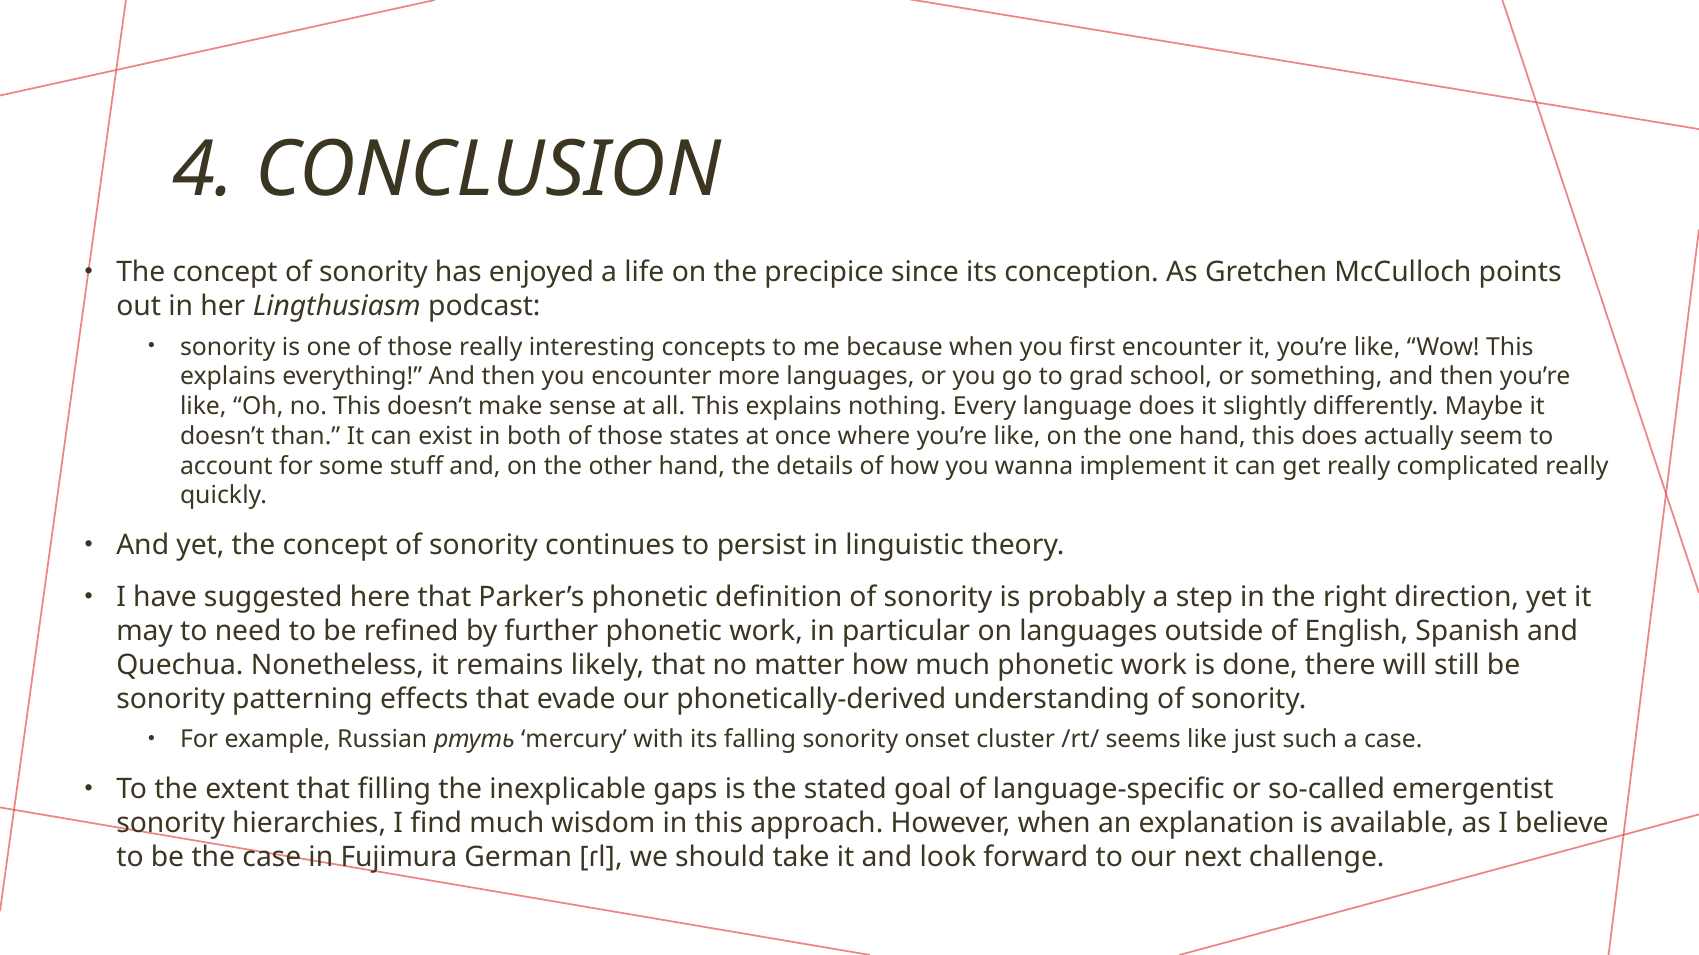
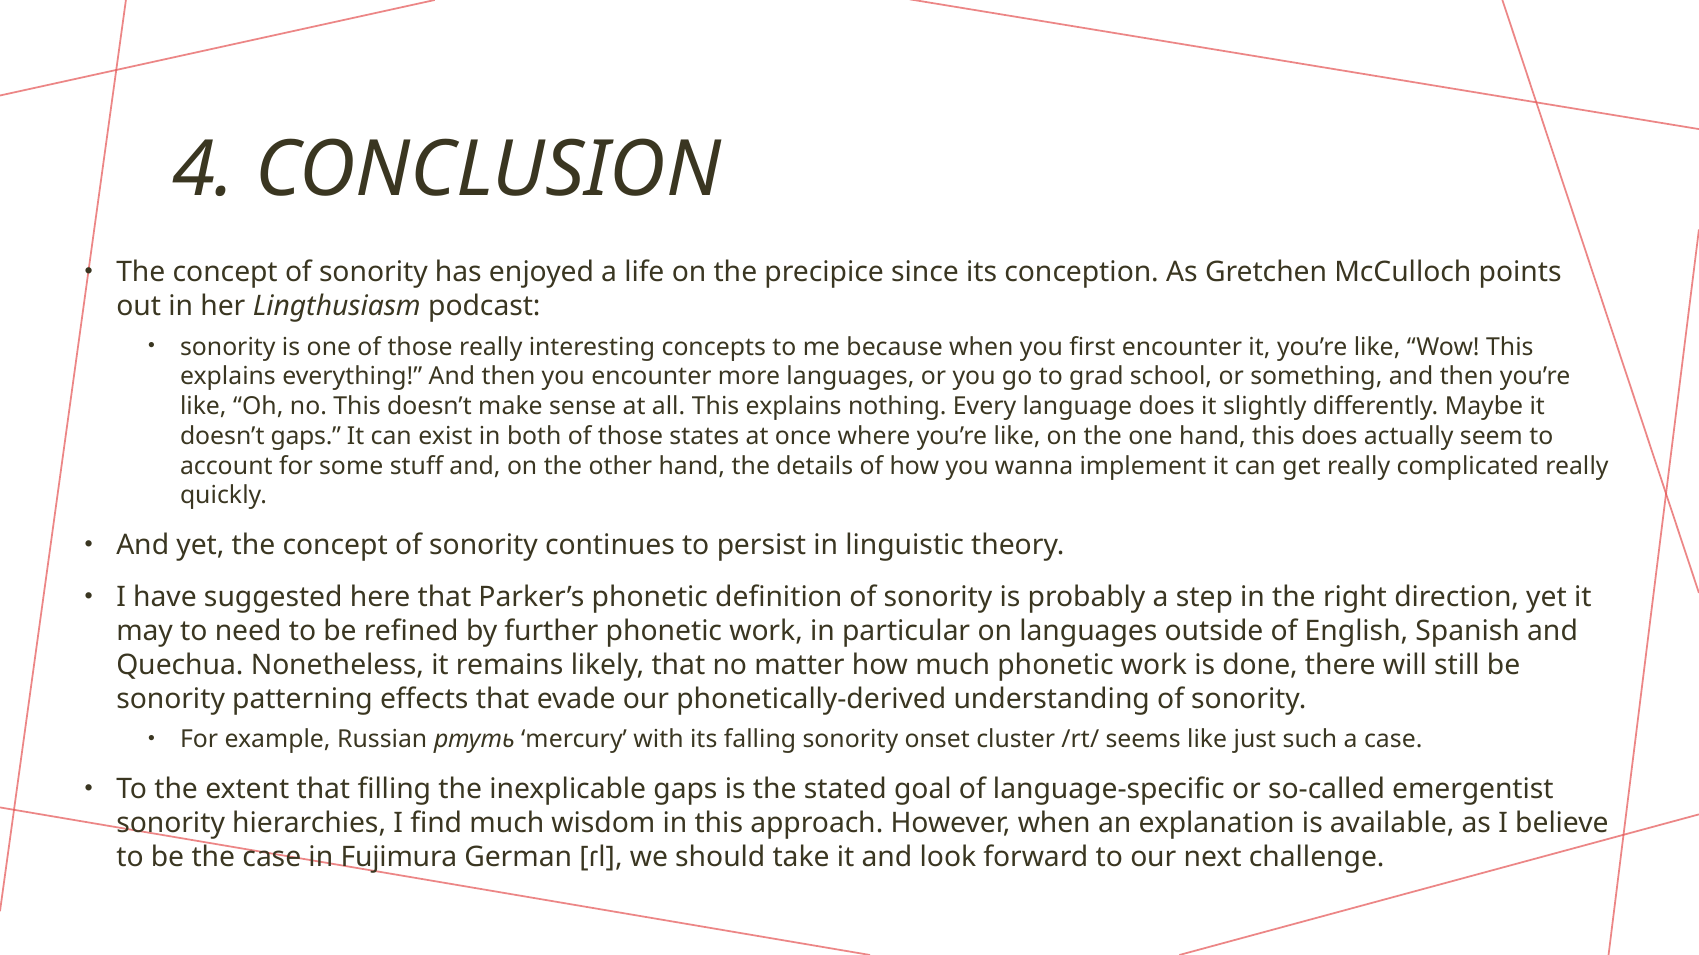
doesn’t than: than -> gaps
